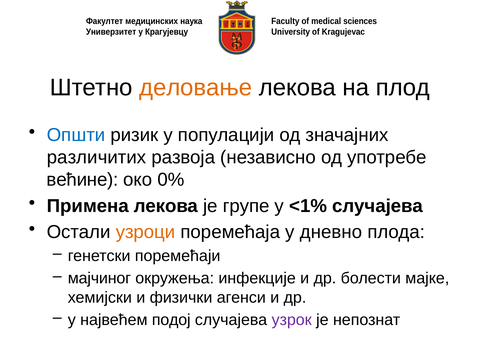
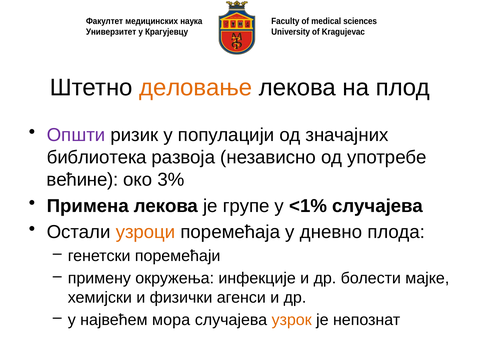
Општи colour: blue -> purple
различитих: различитих -> библиотека
0%: 0% -> 3%
мајчиног: мајчиног -> примену
подој: подој -> мора
узрок colour: purple -> orange
